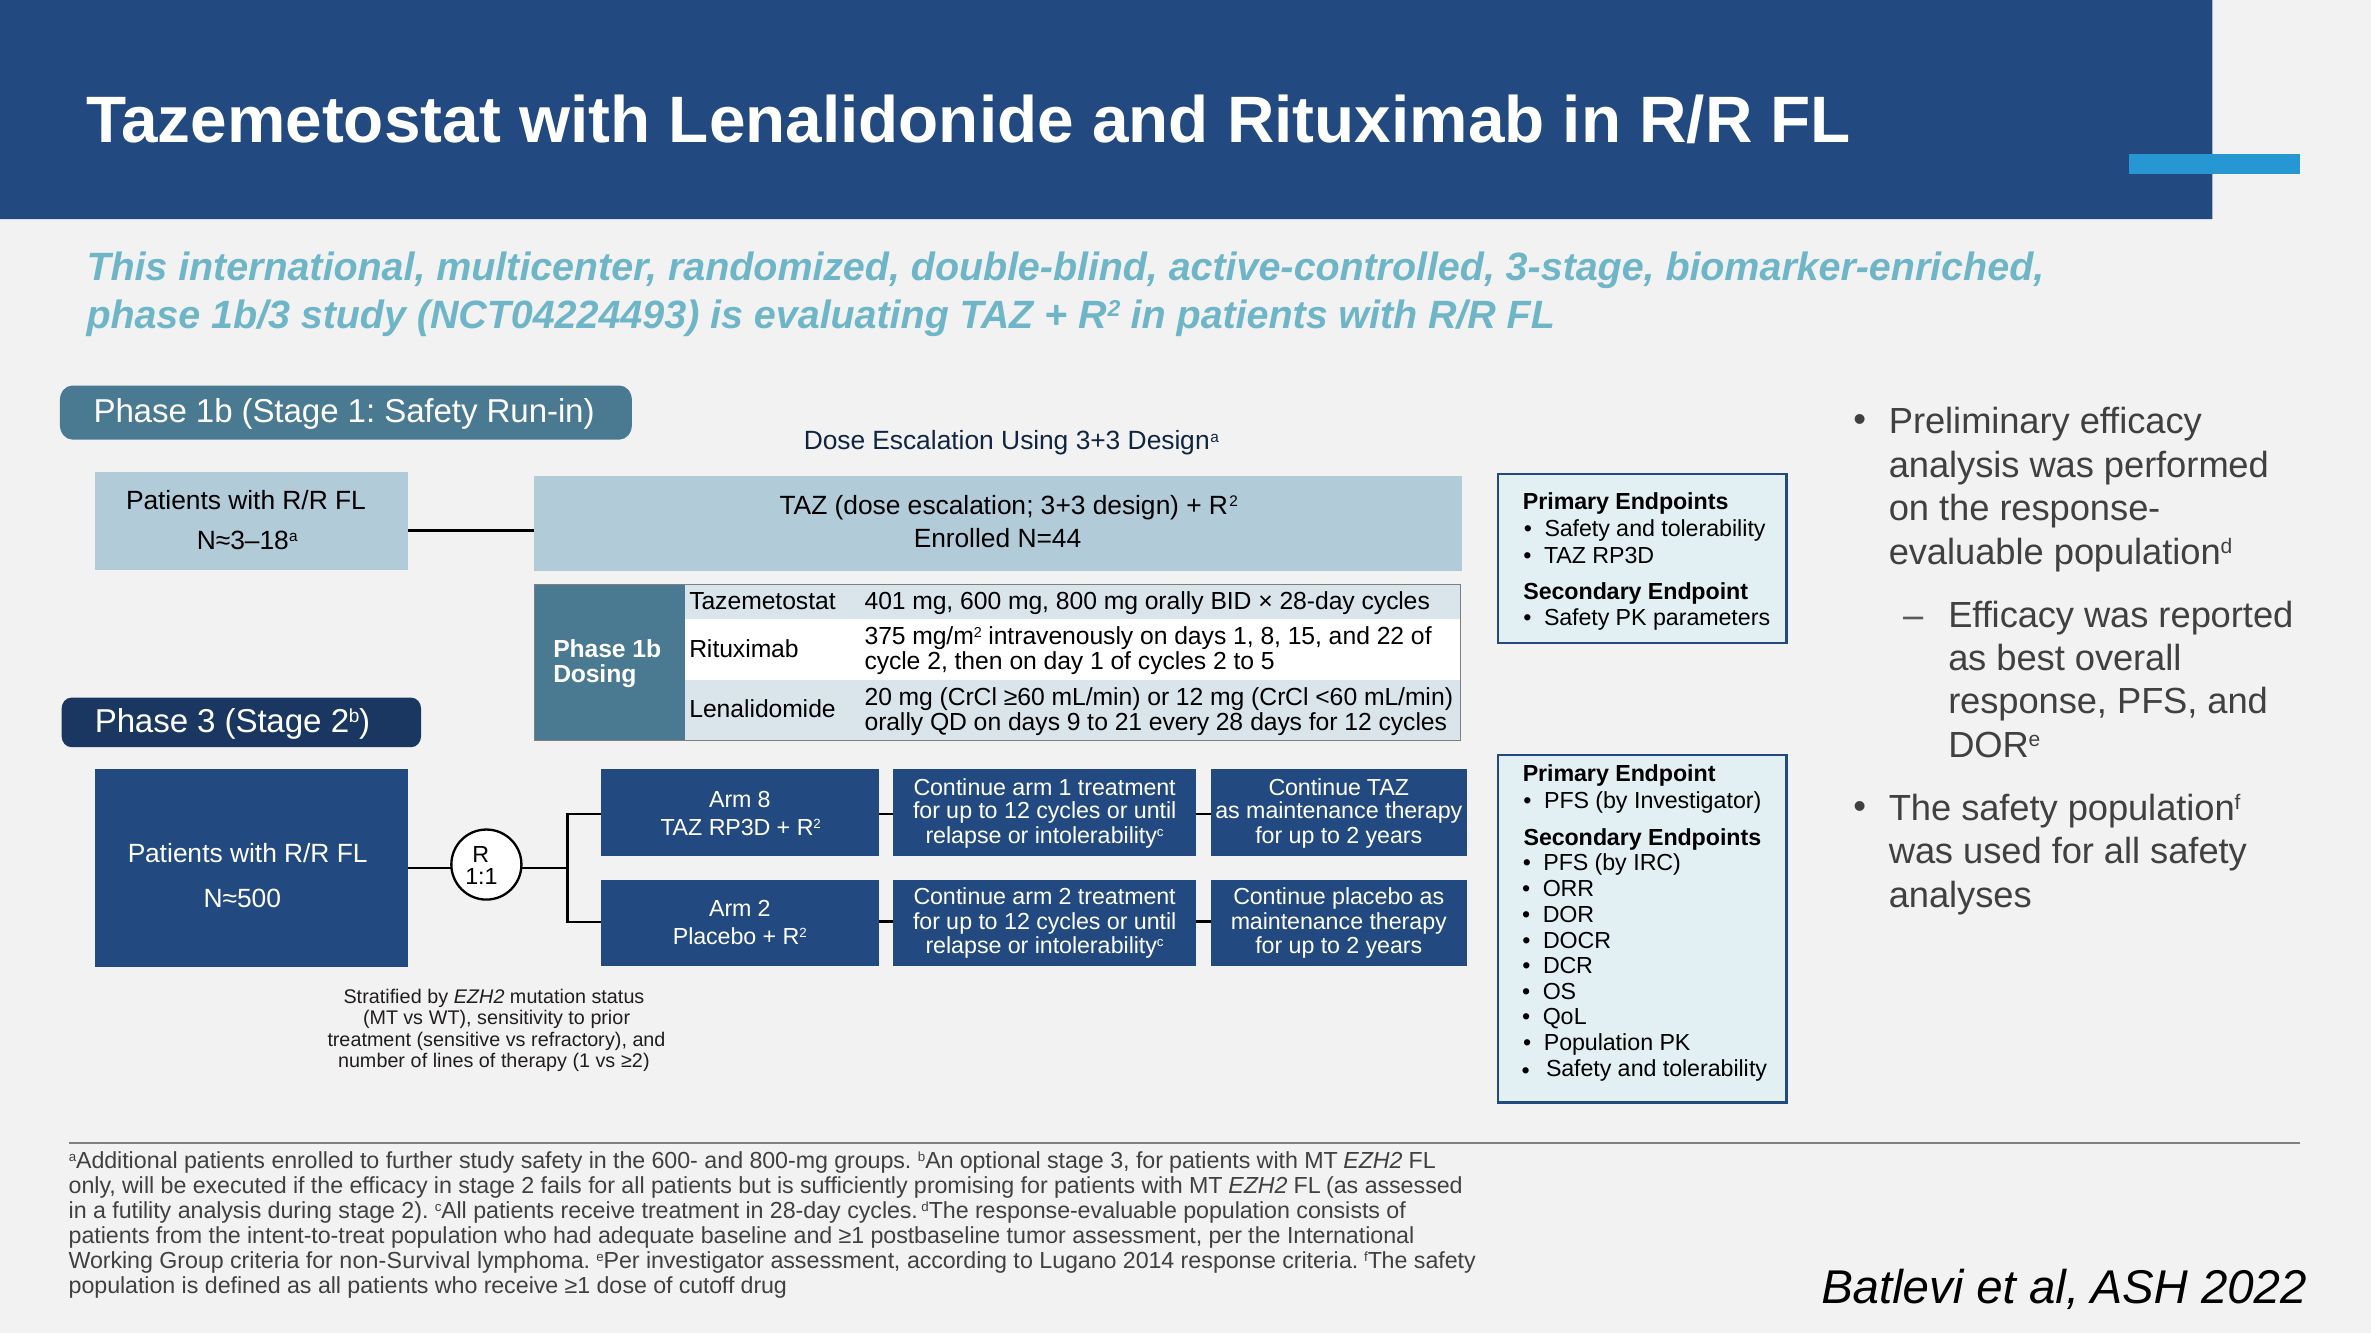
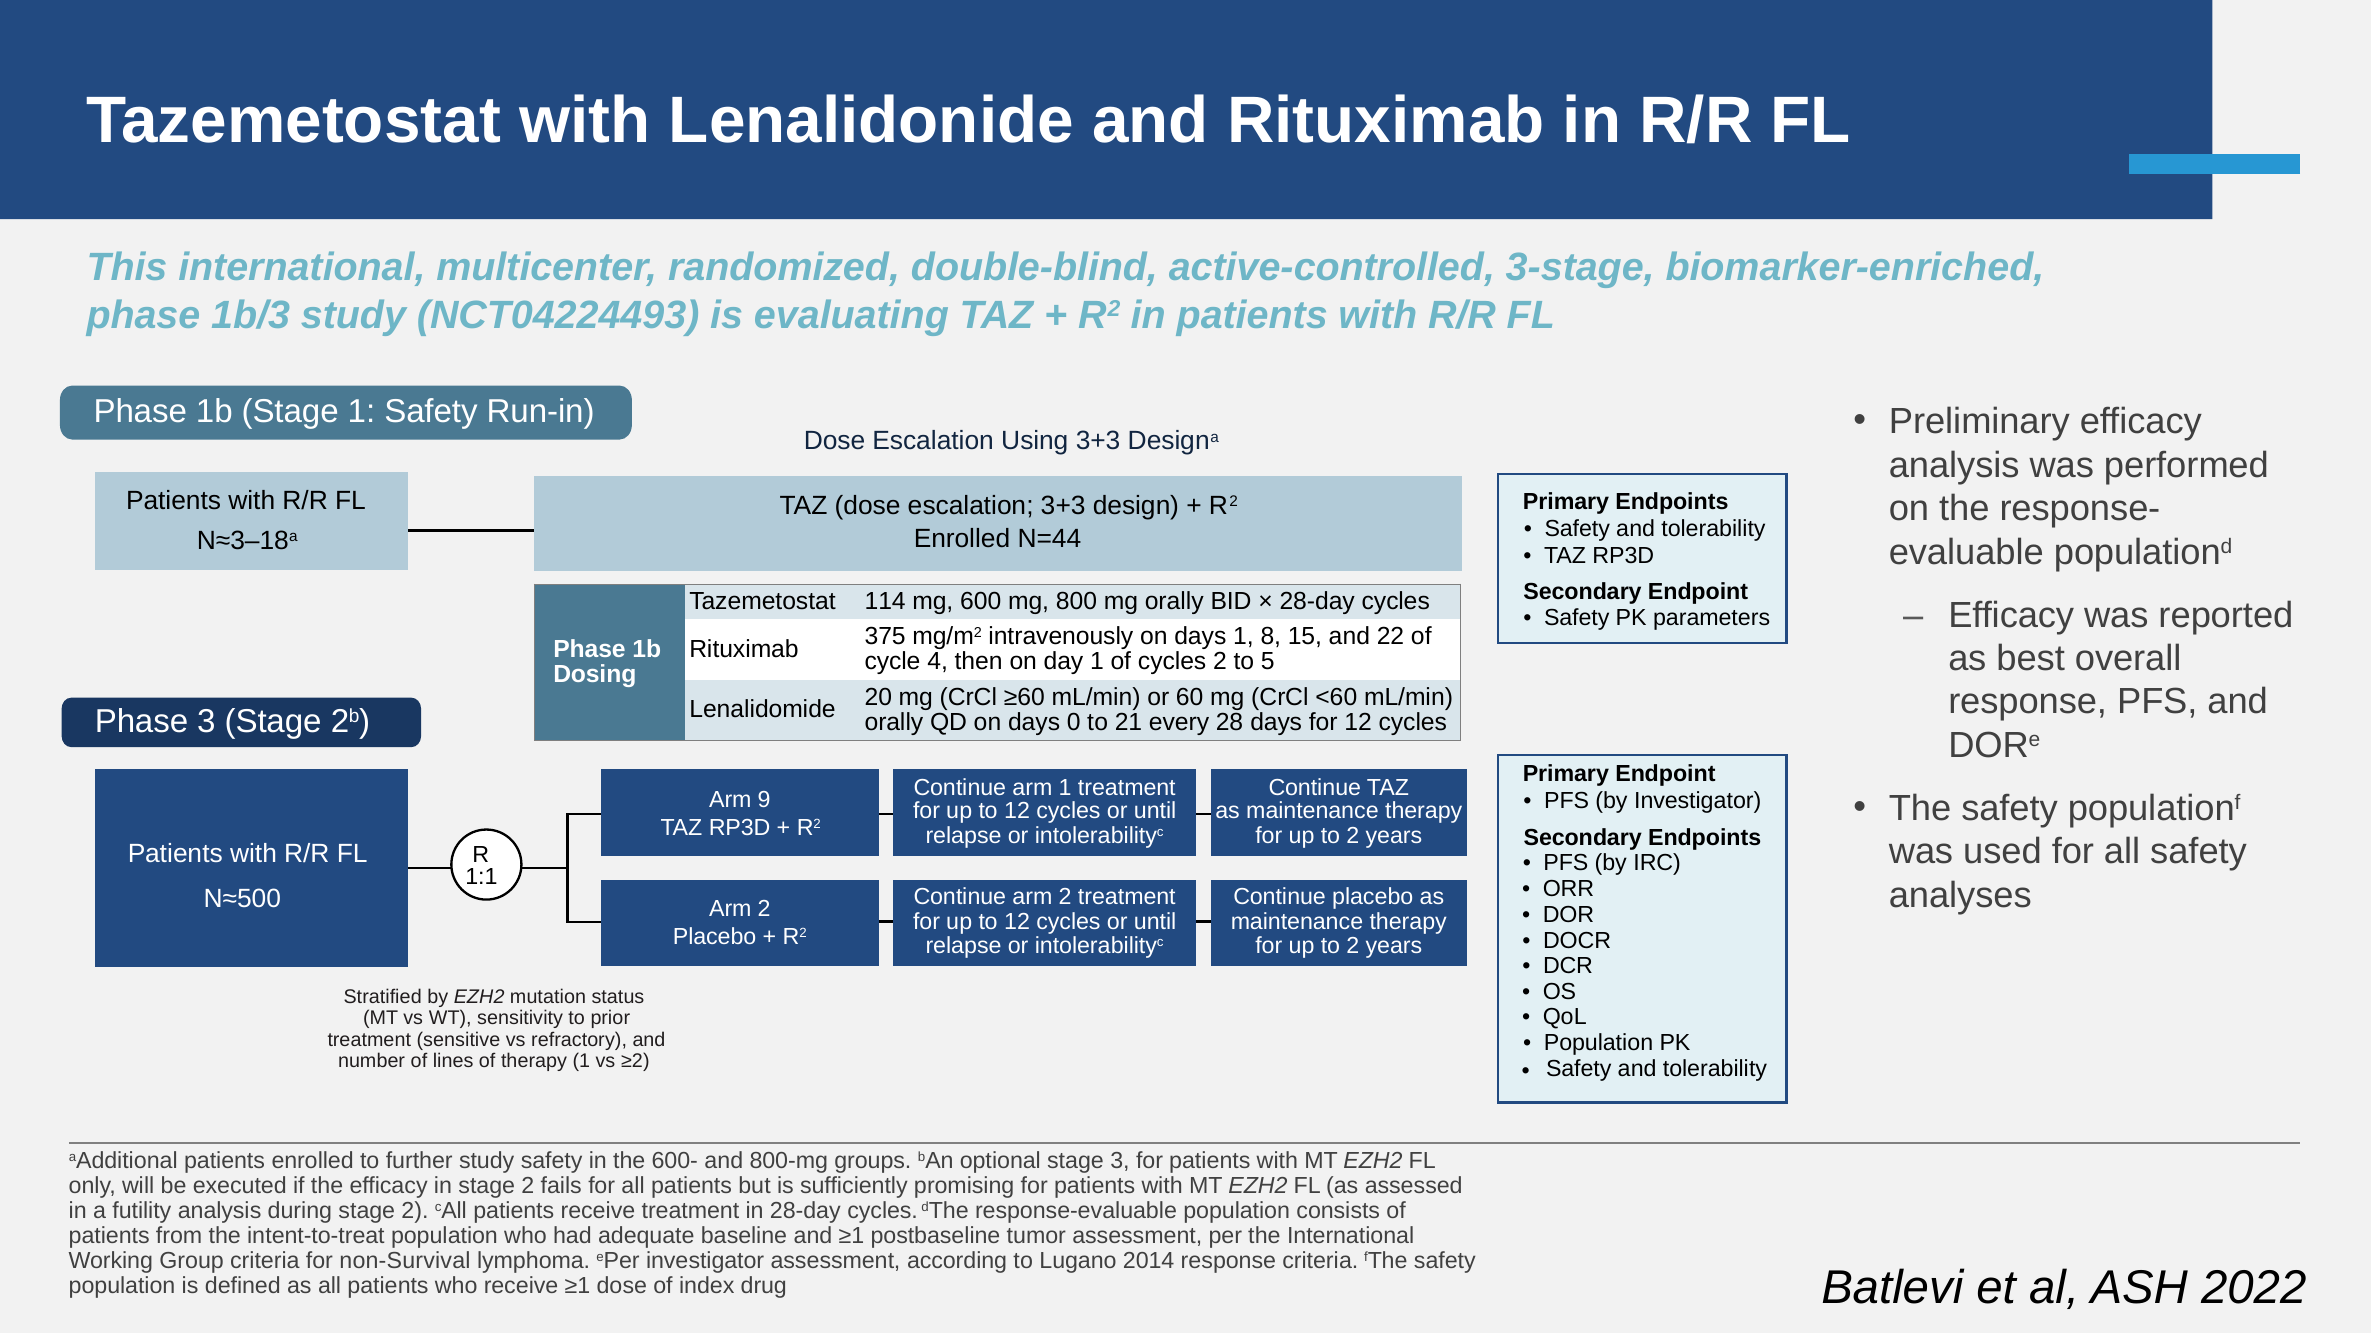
401: 401 -> 114
cycle 2: 2 -> 4
or 12: 12 -> 60
9: 9 -> 0
Arm 8: 8 -> 9
cutoff: cutoff -> index
